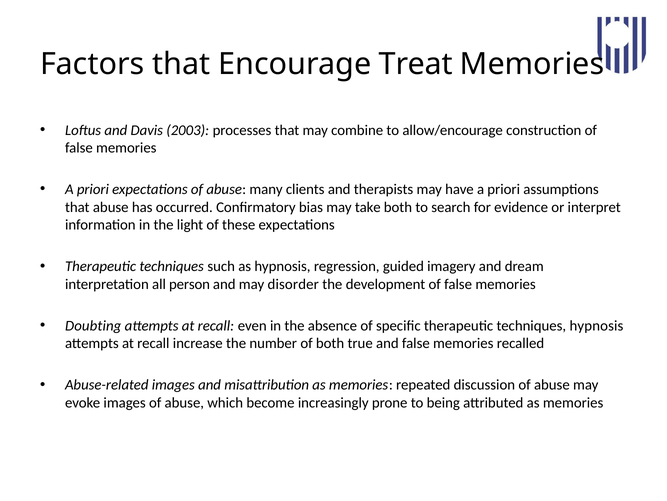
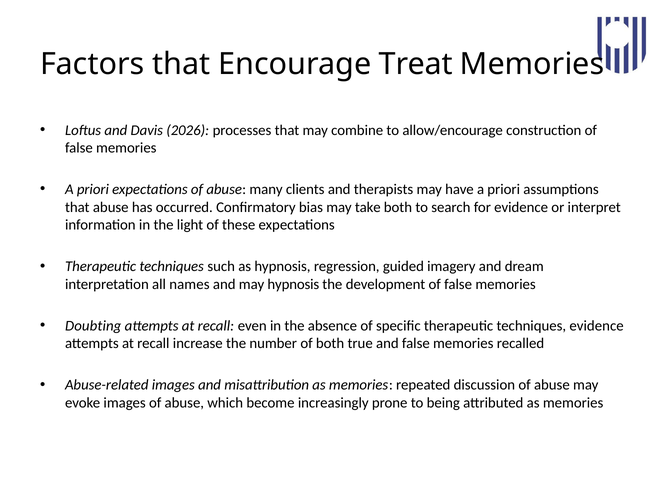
2003: 2003 -> 2026
person: person -> names
may disorder: disorder -> hypnosis
techniques hypnosis: hypnosis -> evidence
